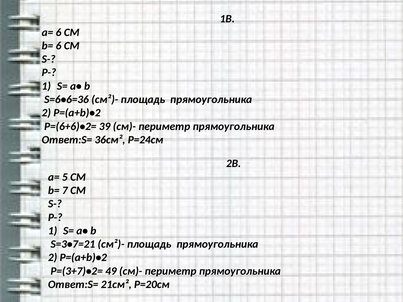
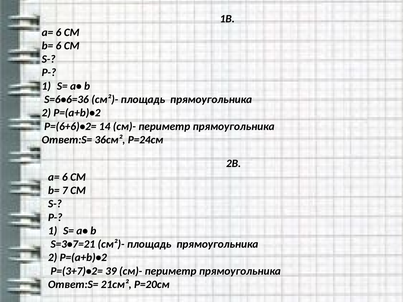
39: 39 -> 14
5 at (65, 177): 5 -> 6
49: 49 -> 39
